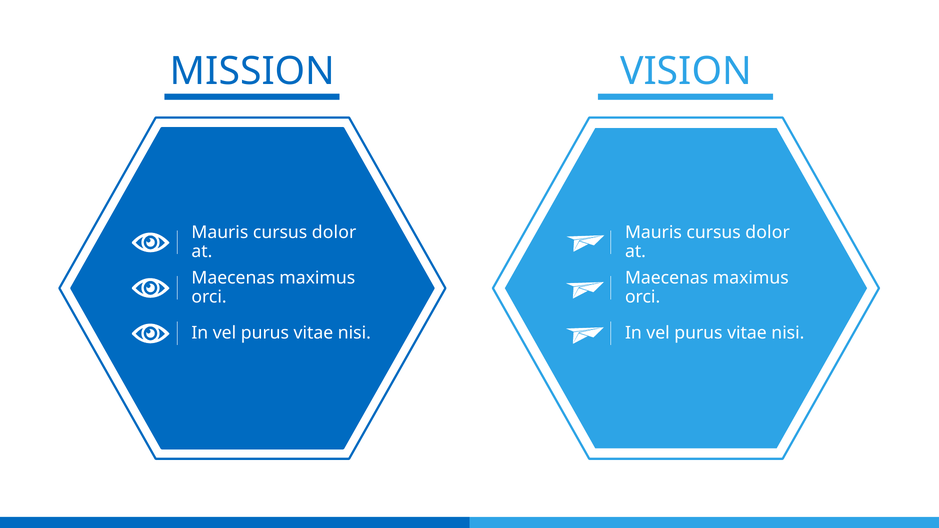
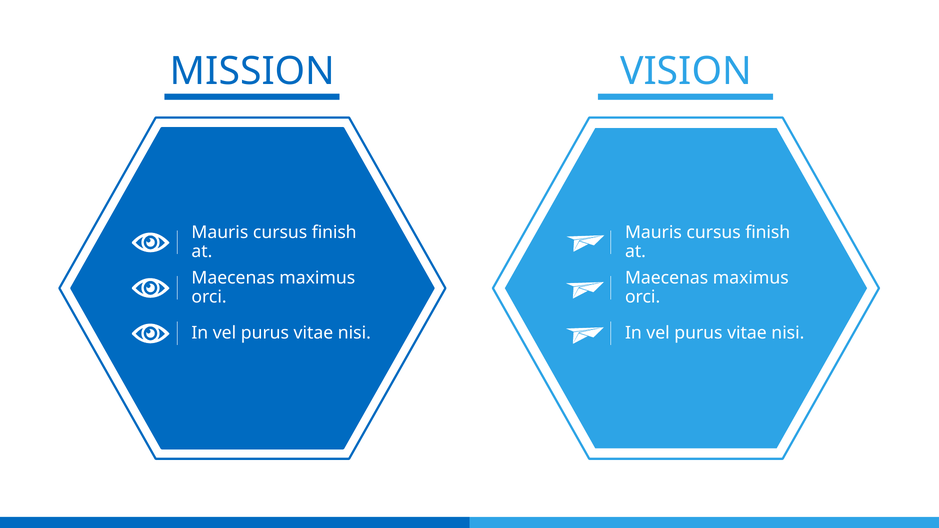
dolor at (334, 233): dolor -> finish
dolor at (768, 233): dolor -> finish
